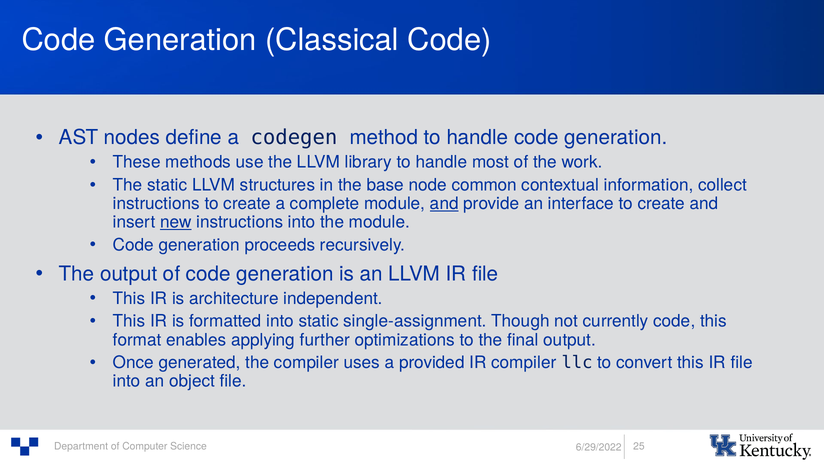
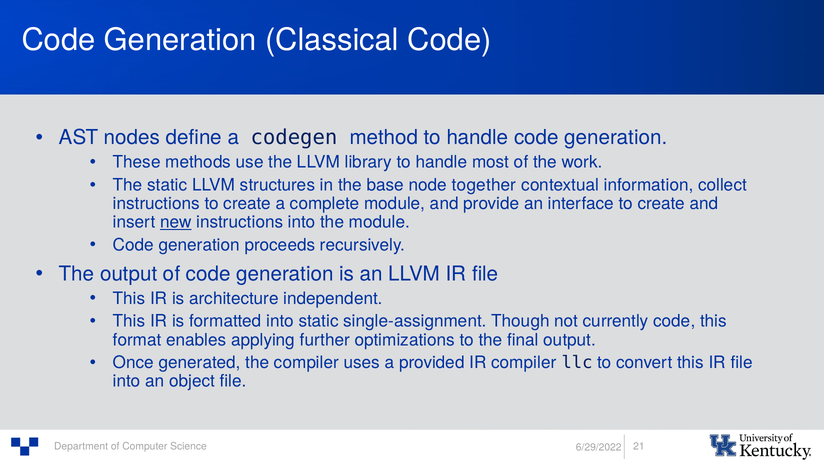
common: common -> together
and at (444, 204) underline: present -> none
25: 25 -> 21
